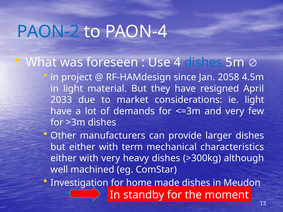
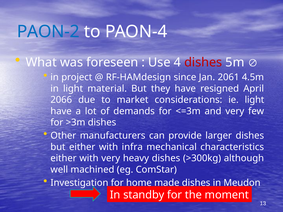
dishes at (203, 62) colour: blue -> red
2058: 2058 -> 2061
2033: 2033 -> 2066
term: term -> infra
